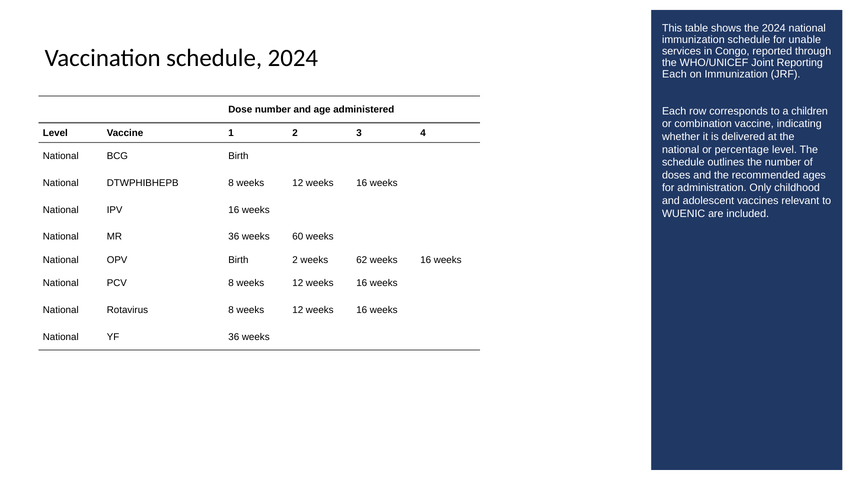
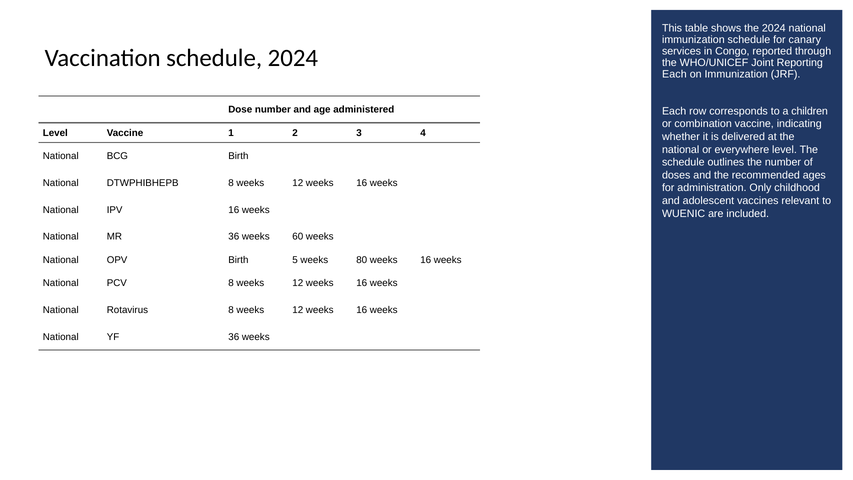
unable: unable -> canary
percentage: percentage -> everywhere
Birth 2: 2 -> 5
62: 62 -> 80
